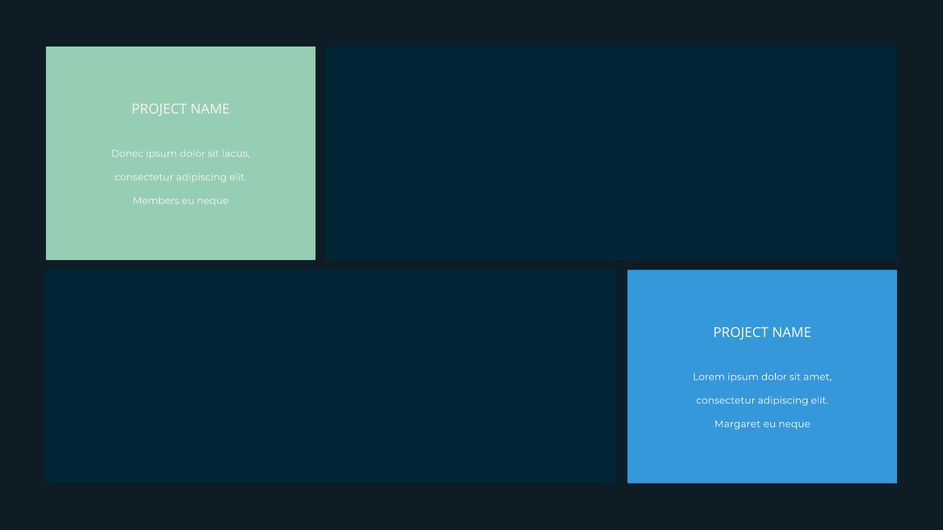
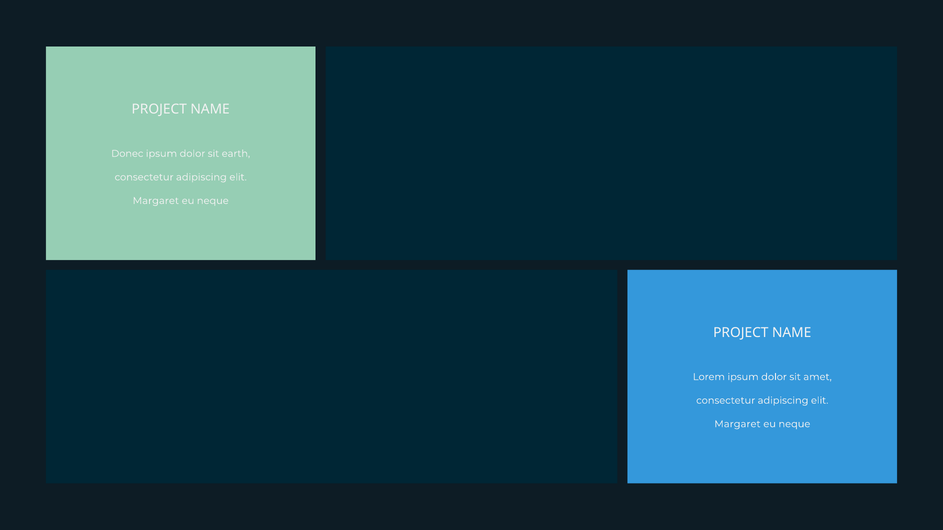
lacus: lacus -> earth
Members at (156, 201): Members -> Margaret
